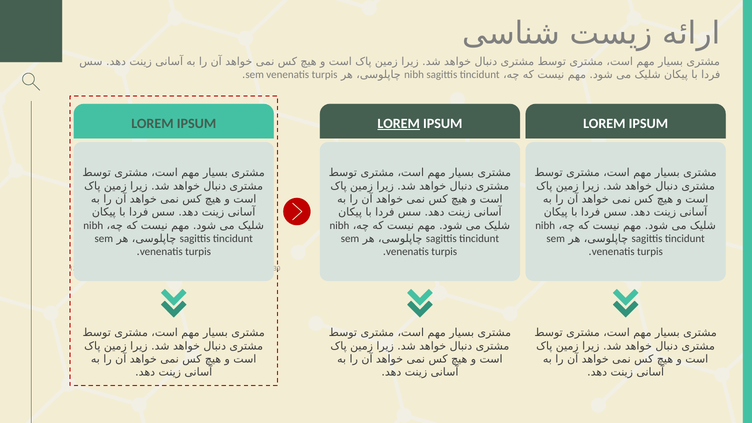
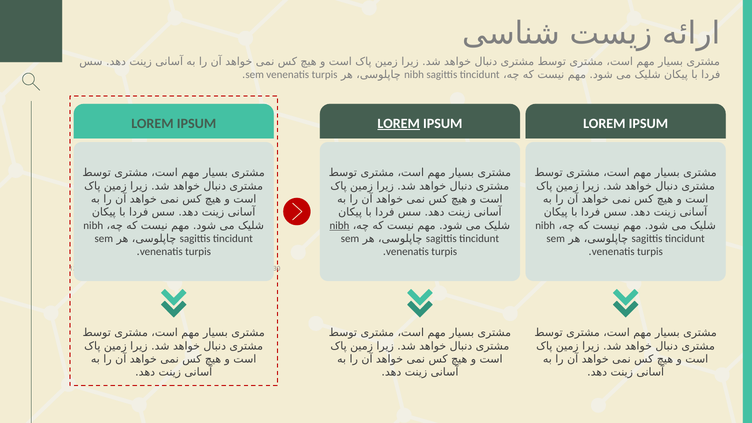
nibh at (339, 225) underline: none -> present
